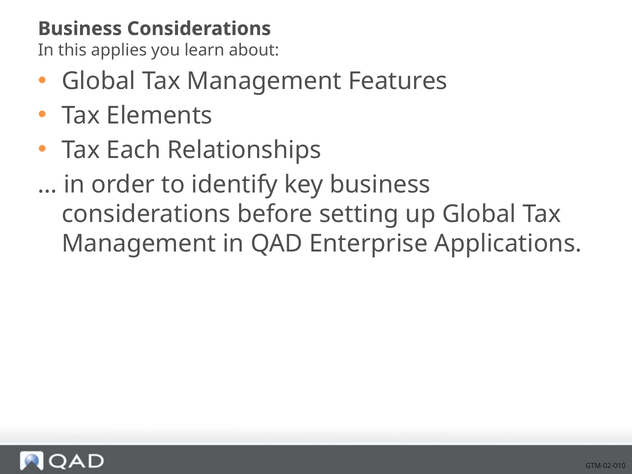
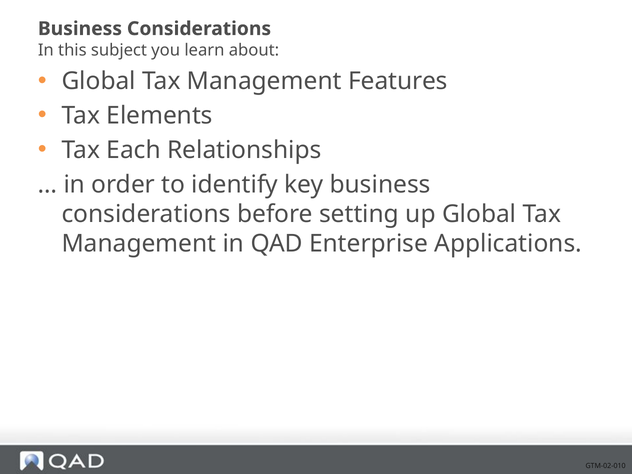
applies: applies -> subject
